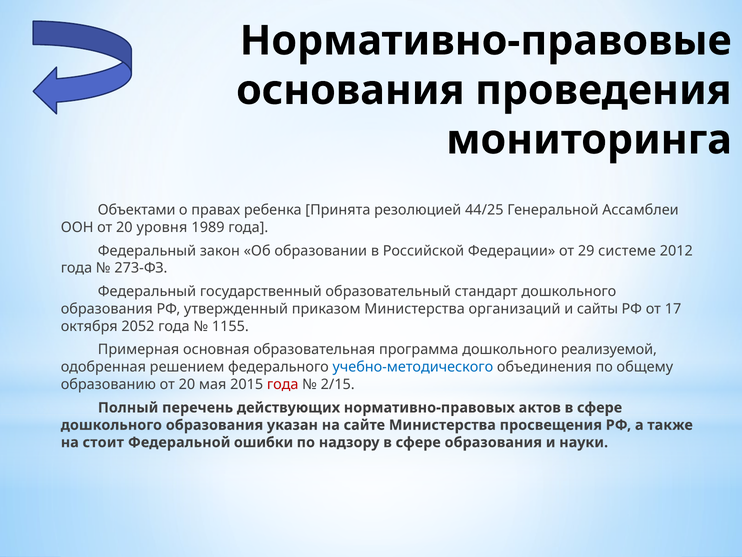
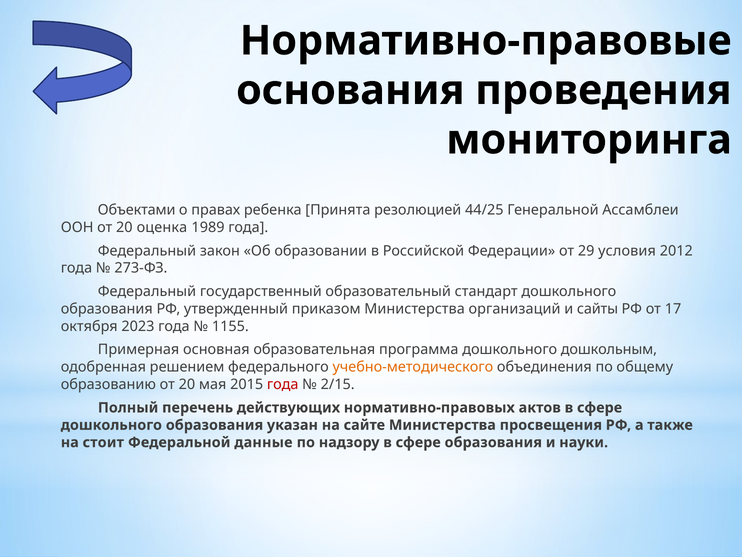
уровня: уровня -> оценка
системе: системе -> условия
2052: 2052 -> 2023
реализуемой: реализуемой -> дошкольным
учебно-методического colour: blue -> orange
ошибки: ошибки -> данные
